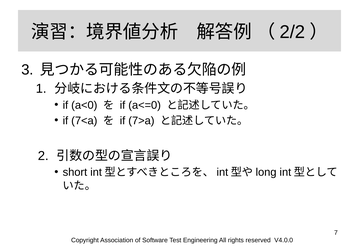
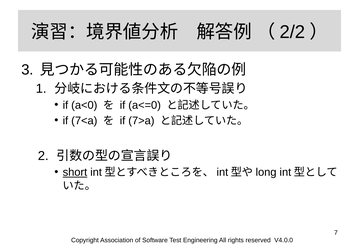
short underline: none -> present
